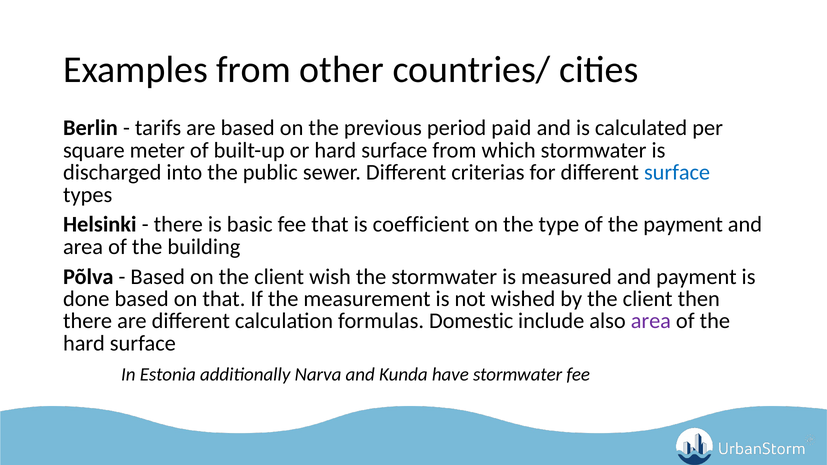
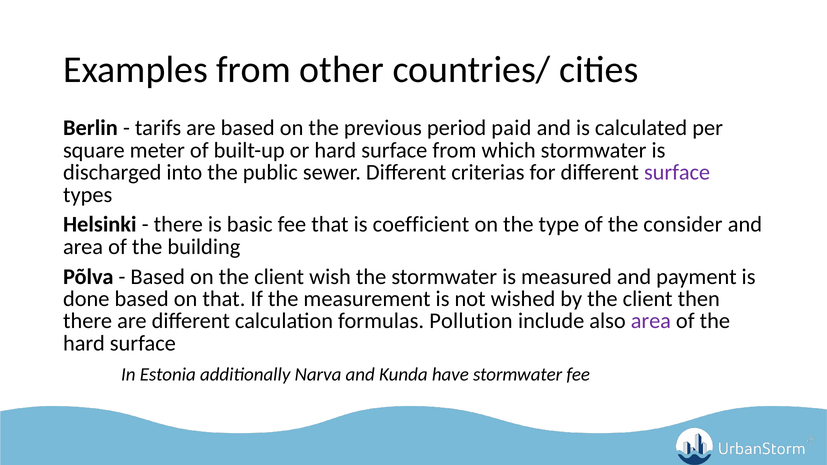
surface at (677, 173) colour: blue -> purple
the payment: payment -> consider
Domestic: Domestic -> Pollution
